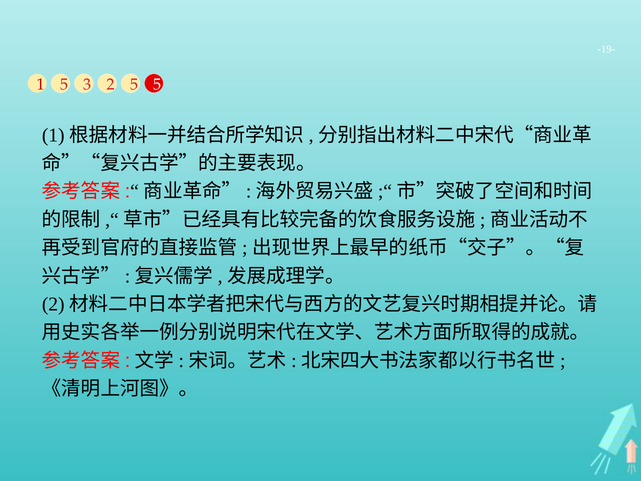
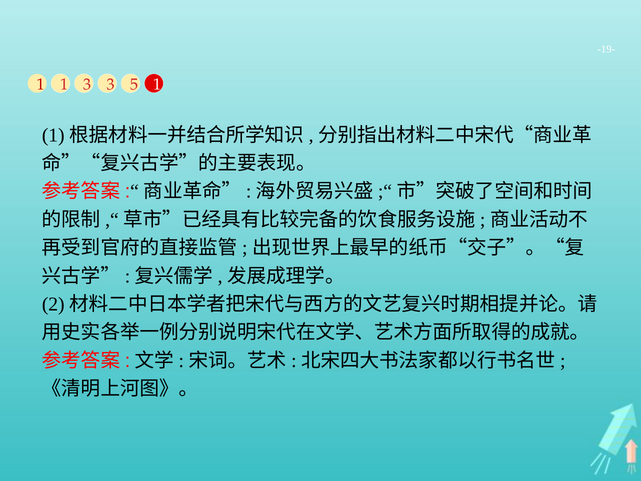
1 5: 5 -> 1
3 2: 2 -> 3
5 5: 5 -> 1
